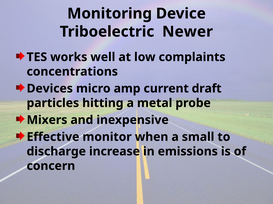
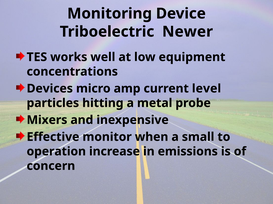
complaints: complaints -> equipment
draft: draft -> level
discharge: discharge -> operation
